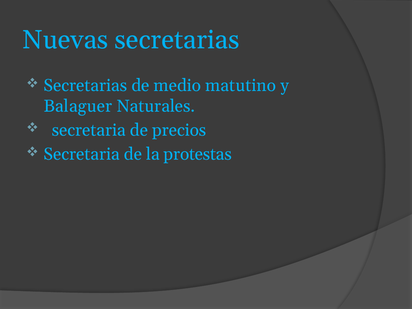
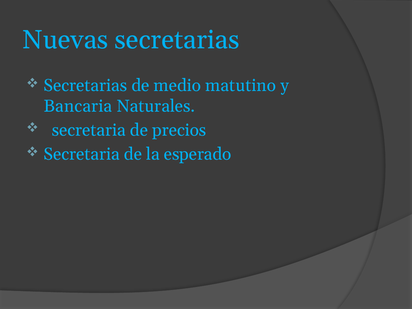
Balaguer: Balaguer -> Bancaria
protestas: protestas -> esperado
